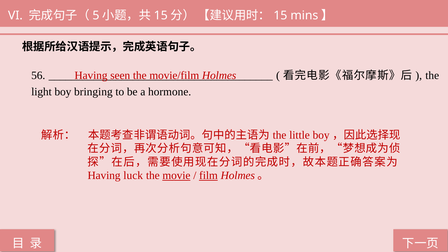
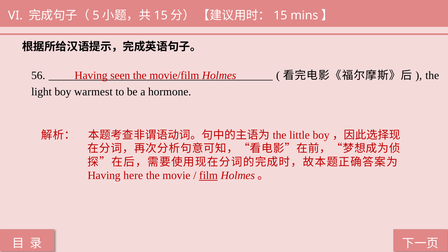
bringing: bringing -> warmest
luck: luck -> here
movie underline: present -> none
